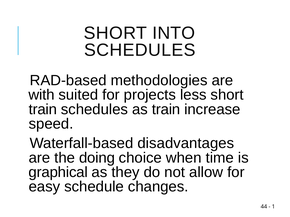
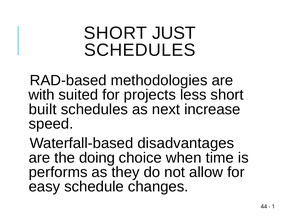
INTO: INTO -> JUST
train at (43, 110): train -> built
as train: train -> next
graphical: graphical -> performs
